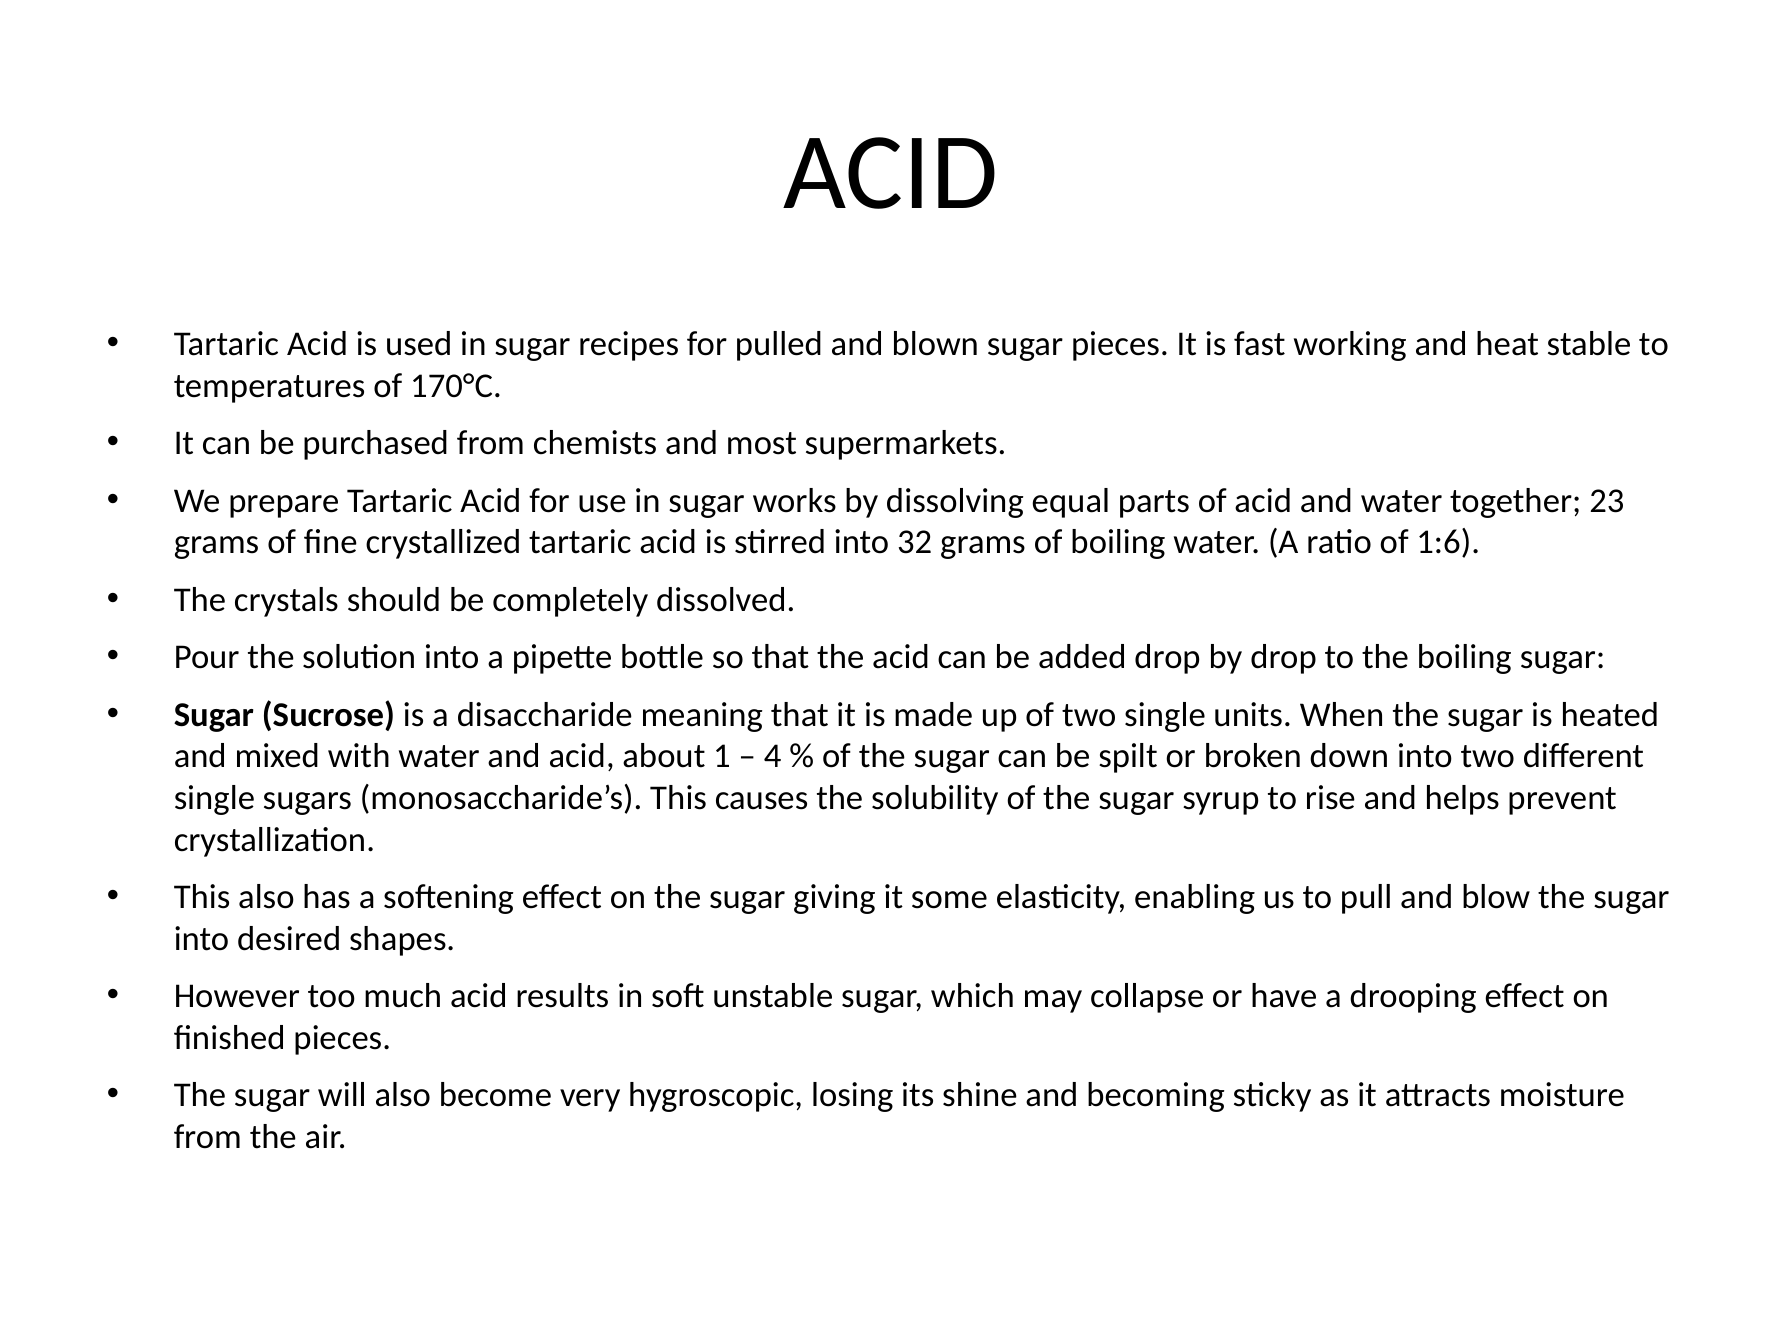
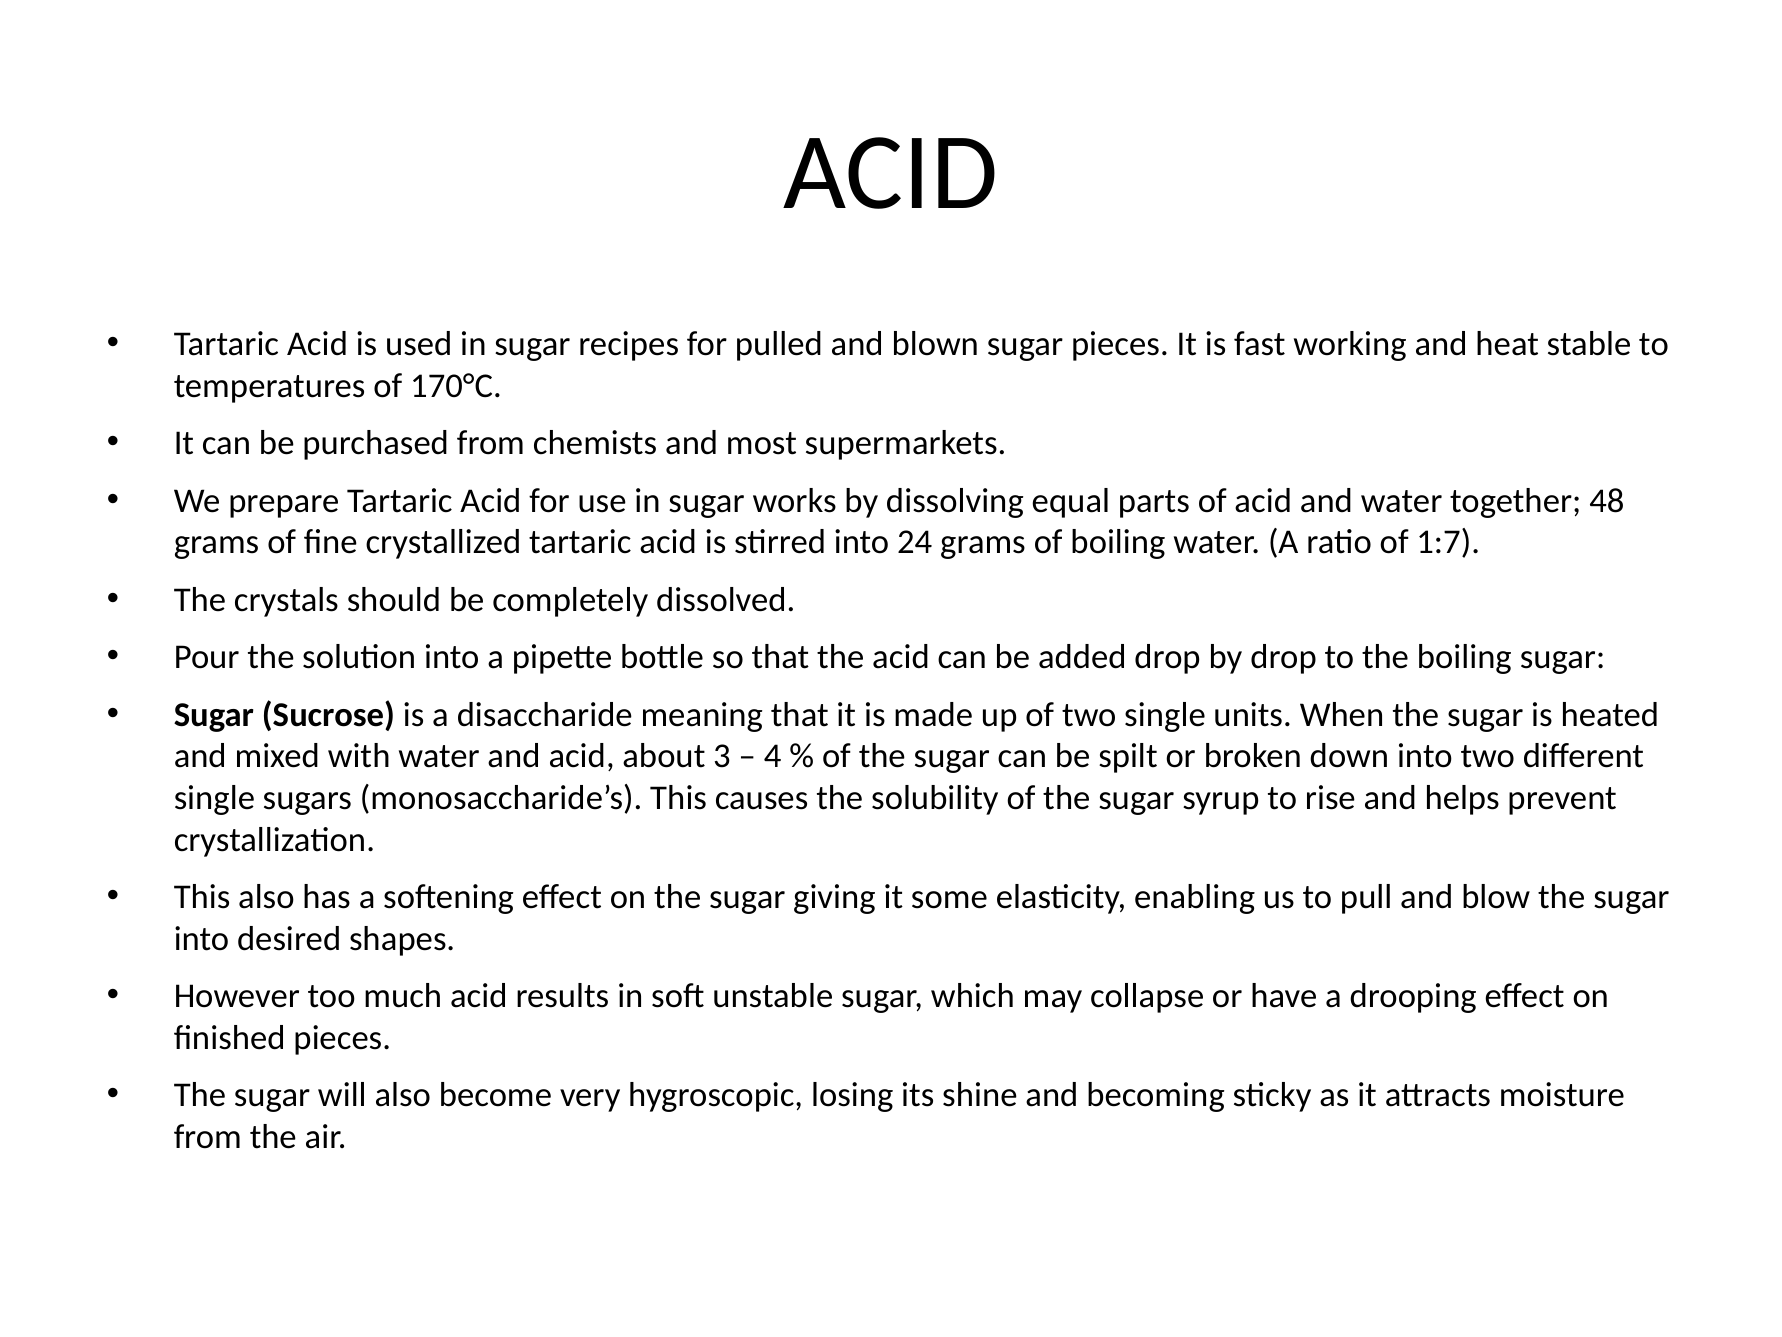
23: 23 -> 48
32: 32 -> 24
1:6: 1:6 -> 1:7
1: 1 -> 3
